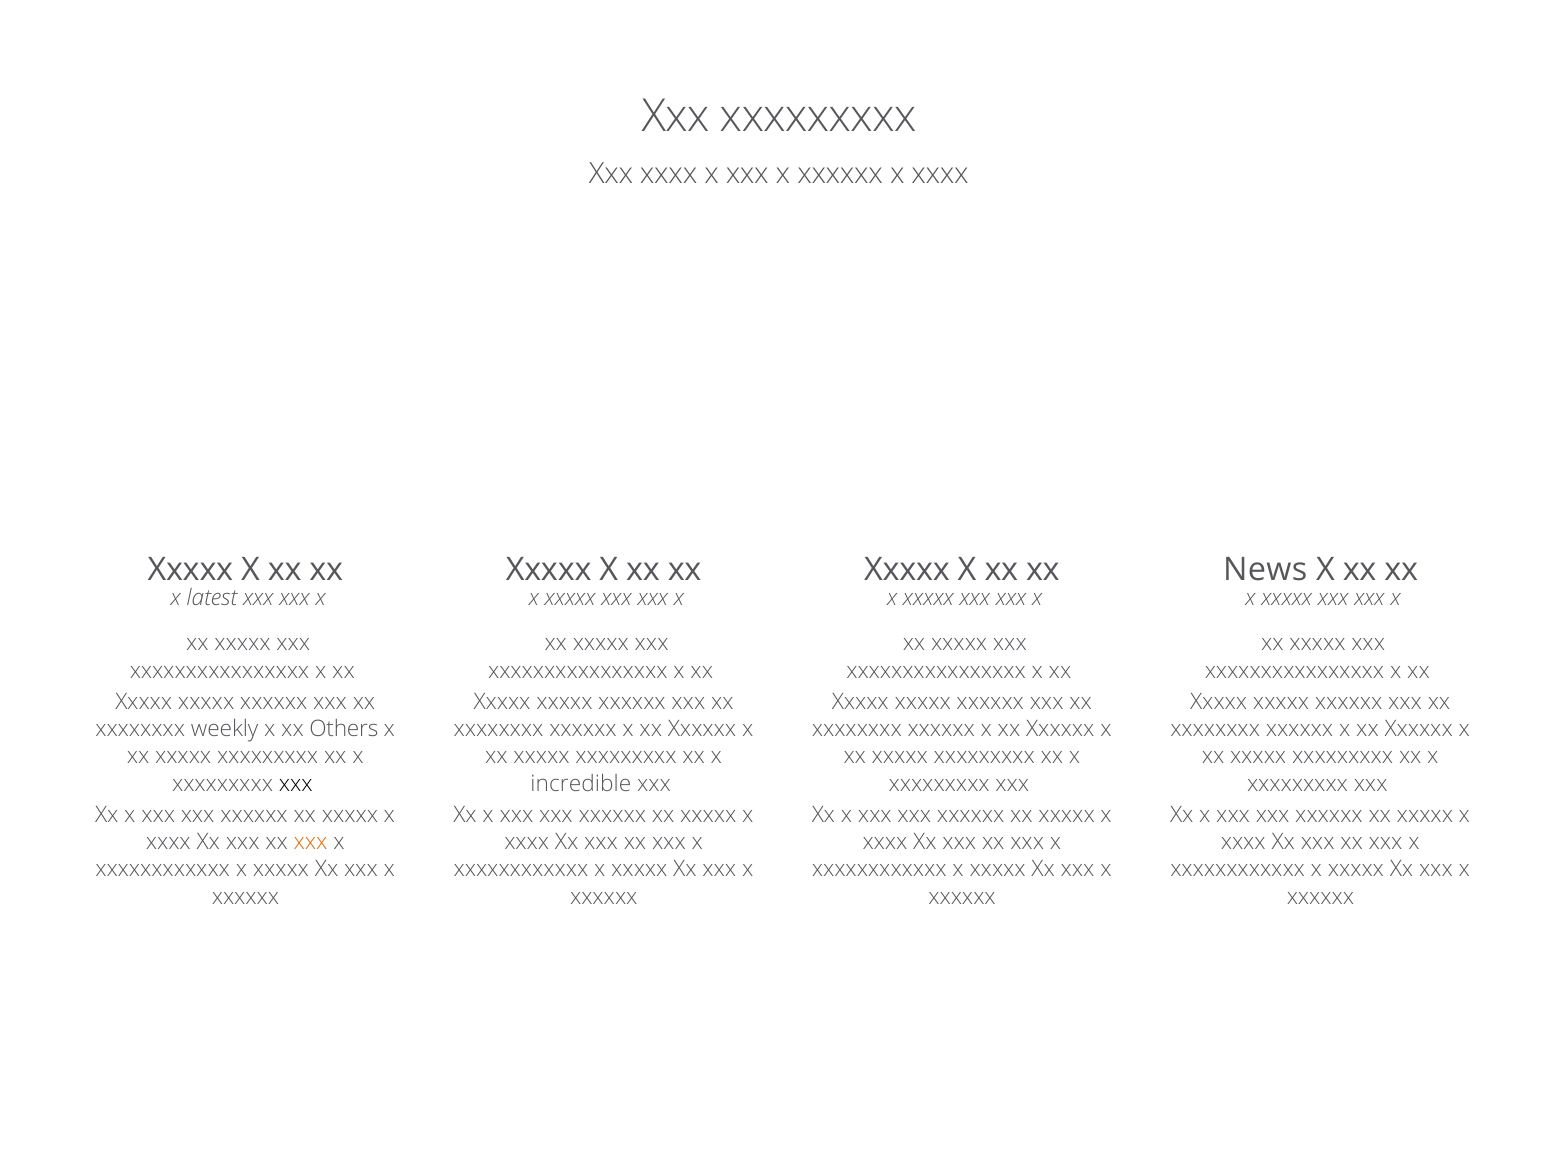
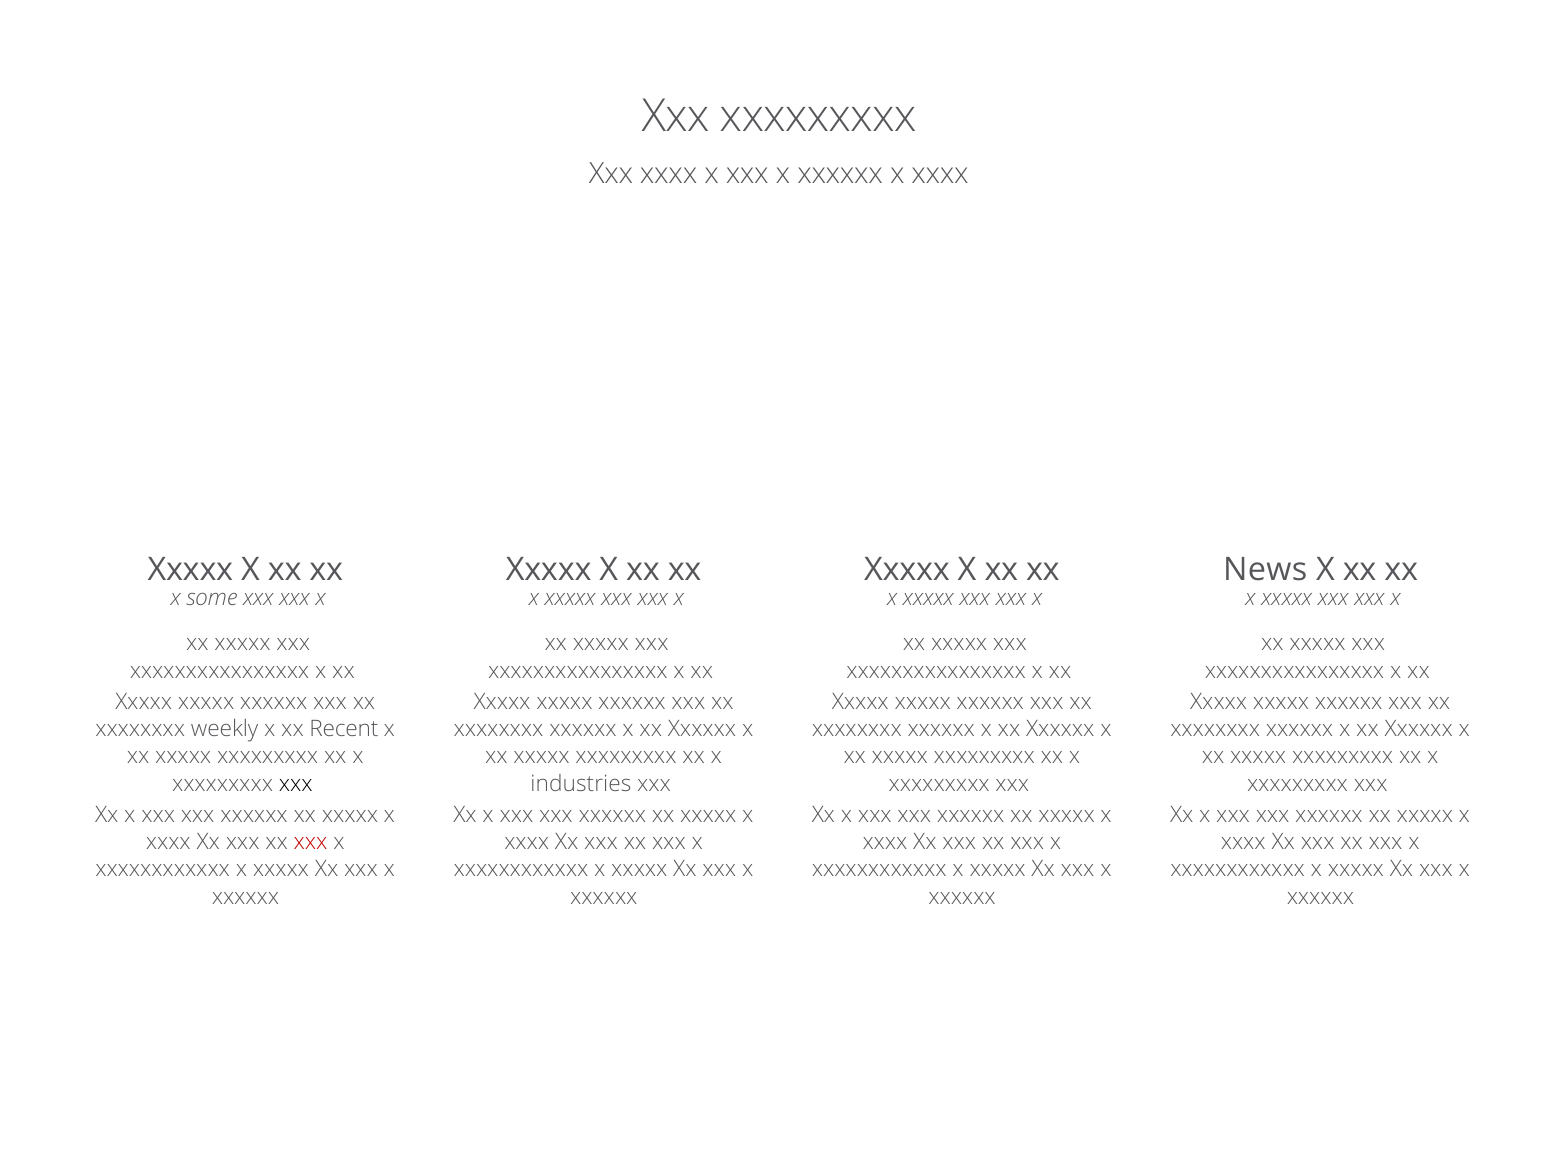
latest: latest -> some
Others: Others -> Recent
incredible: incredible -> industries
xxx at (311, 842) colour: orange -> red
